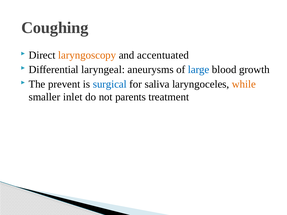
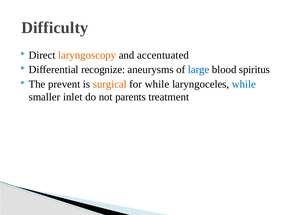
Coughing: Coughing -> Difficulty
laryngeal: laryngeal -> recognize
growth: growth -> spiritus
surgical colour: blue -> orange
for saliva: saliva -> while
while at (244, 84) colour: orange -> blue
